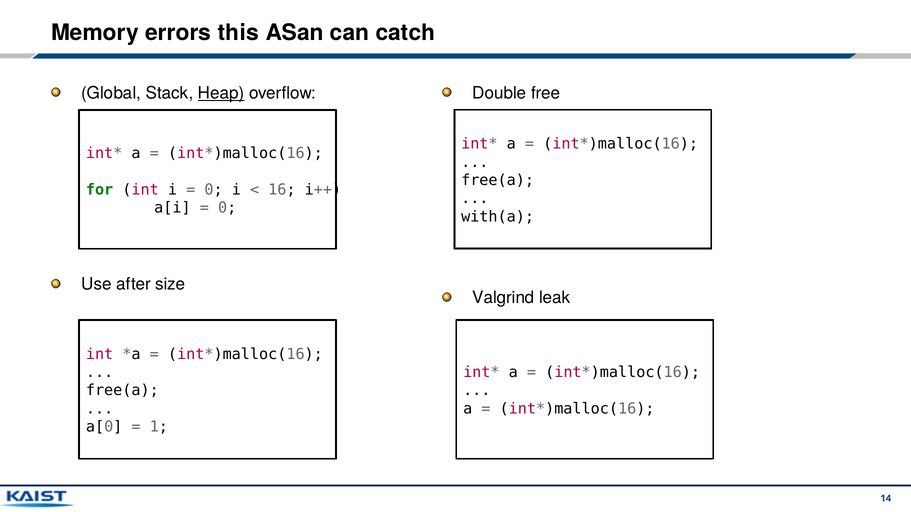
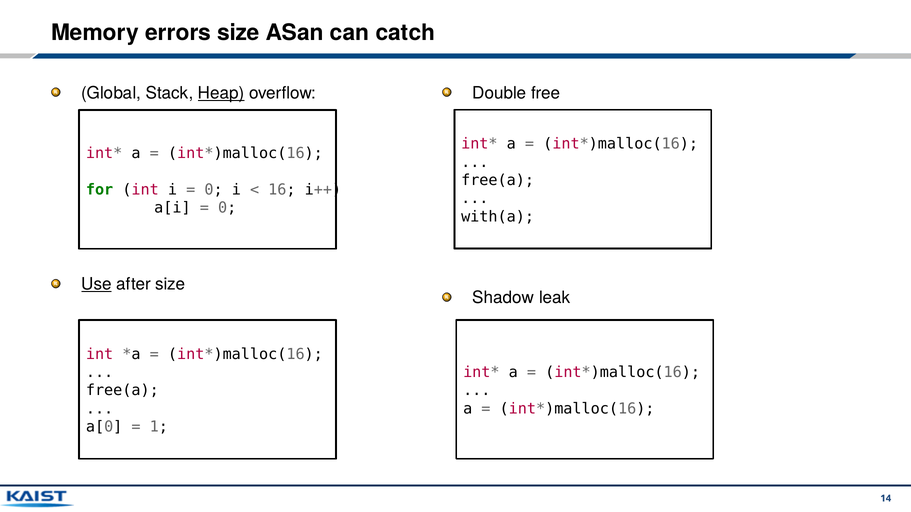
errors this: this -> size
Use underline: none -> present
Valgrind: Valgrind -> Shadow
